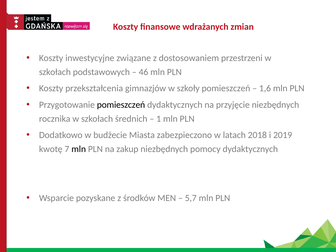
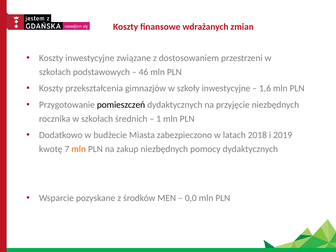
szkoły pomieszczeń: pomieszczeń -> inwestycyjne
mln at (79, 149) colour: black -> orange
5,7: 5,7 -> 0,0
